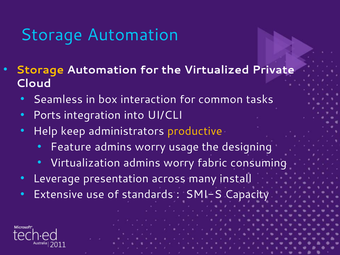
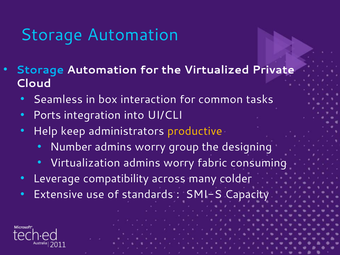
Storage at (40, 70) colour: yellow -> light blue
Feature: Feature -> Number
usage: usage -> group
presentation: presentation -> compatibility
install: install -> colder
